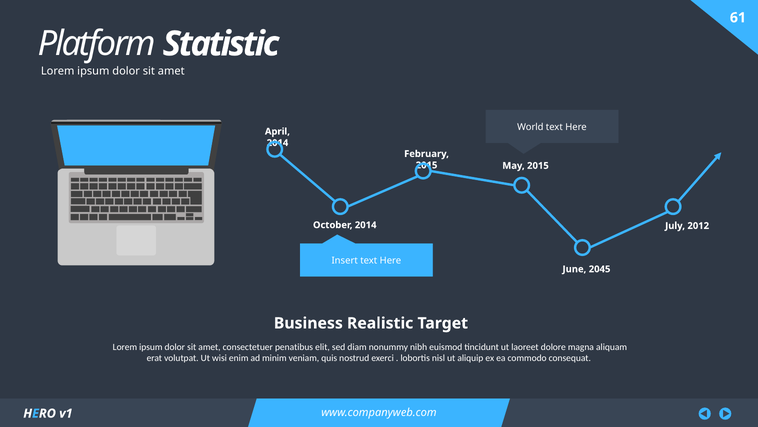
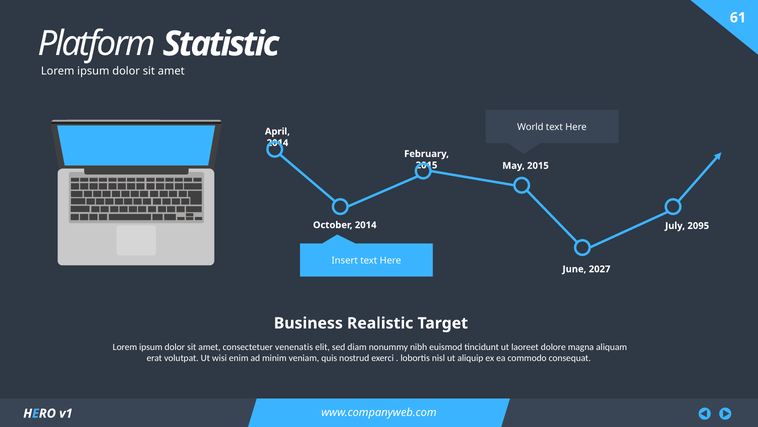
2012: 2012 -> 2095
2045: 2045 -> 2027
penatibus: penatibus -> venenatis
